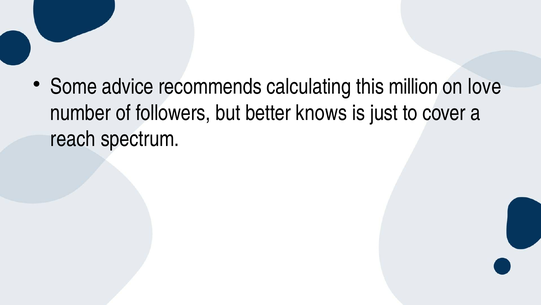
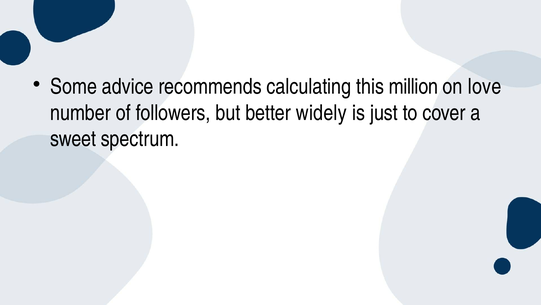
knows: knows -> widely
reach: reach -> sweet
